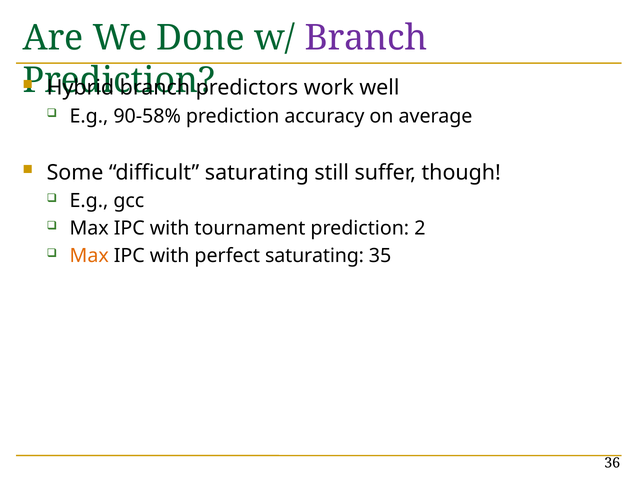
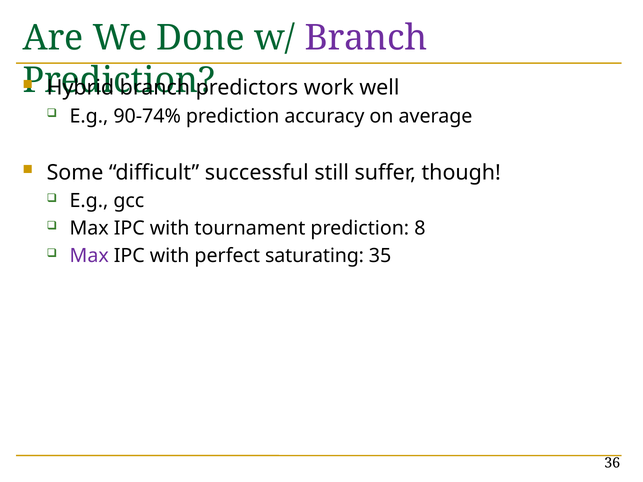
90-58%: 90-58% -> 90-74%
difficult saturating: saturating -> successful
2: 2 -> 8
Max at (89, 256) colour: orange -> purple
